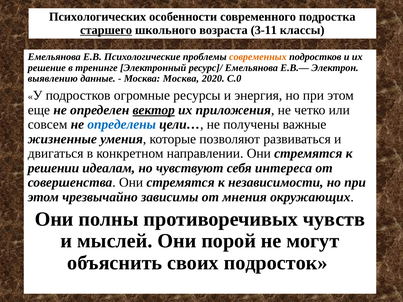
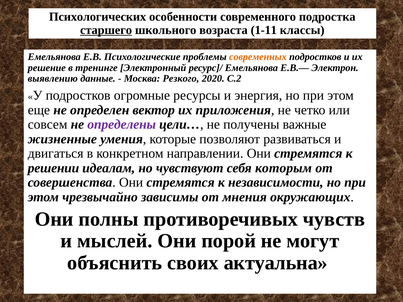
3-11: 3-11 -> 1-11
Москва Москва: Москва -> Резкого
С.0: С.0 -> С.2
вектор underline: present -> none
определены colour: blue -> purple
интереса: интереса -> которым
подросток: подросток -> актуальна
